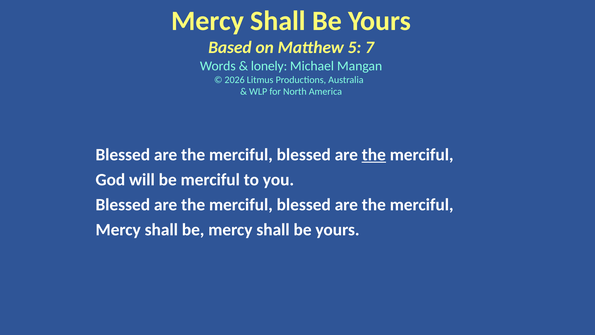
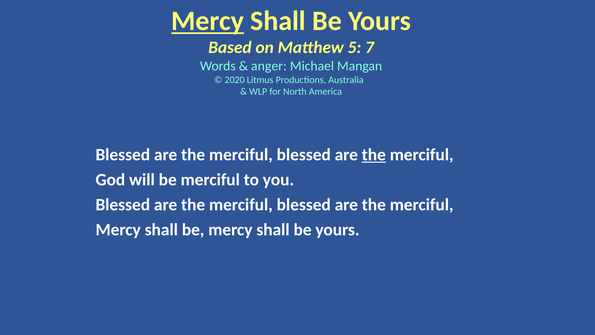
Mercy at (208, 21) underline: none -> present
lonely: lonely -> anger
2026: 2026 -> 2020
